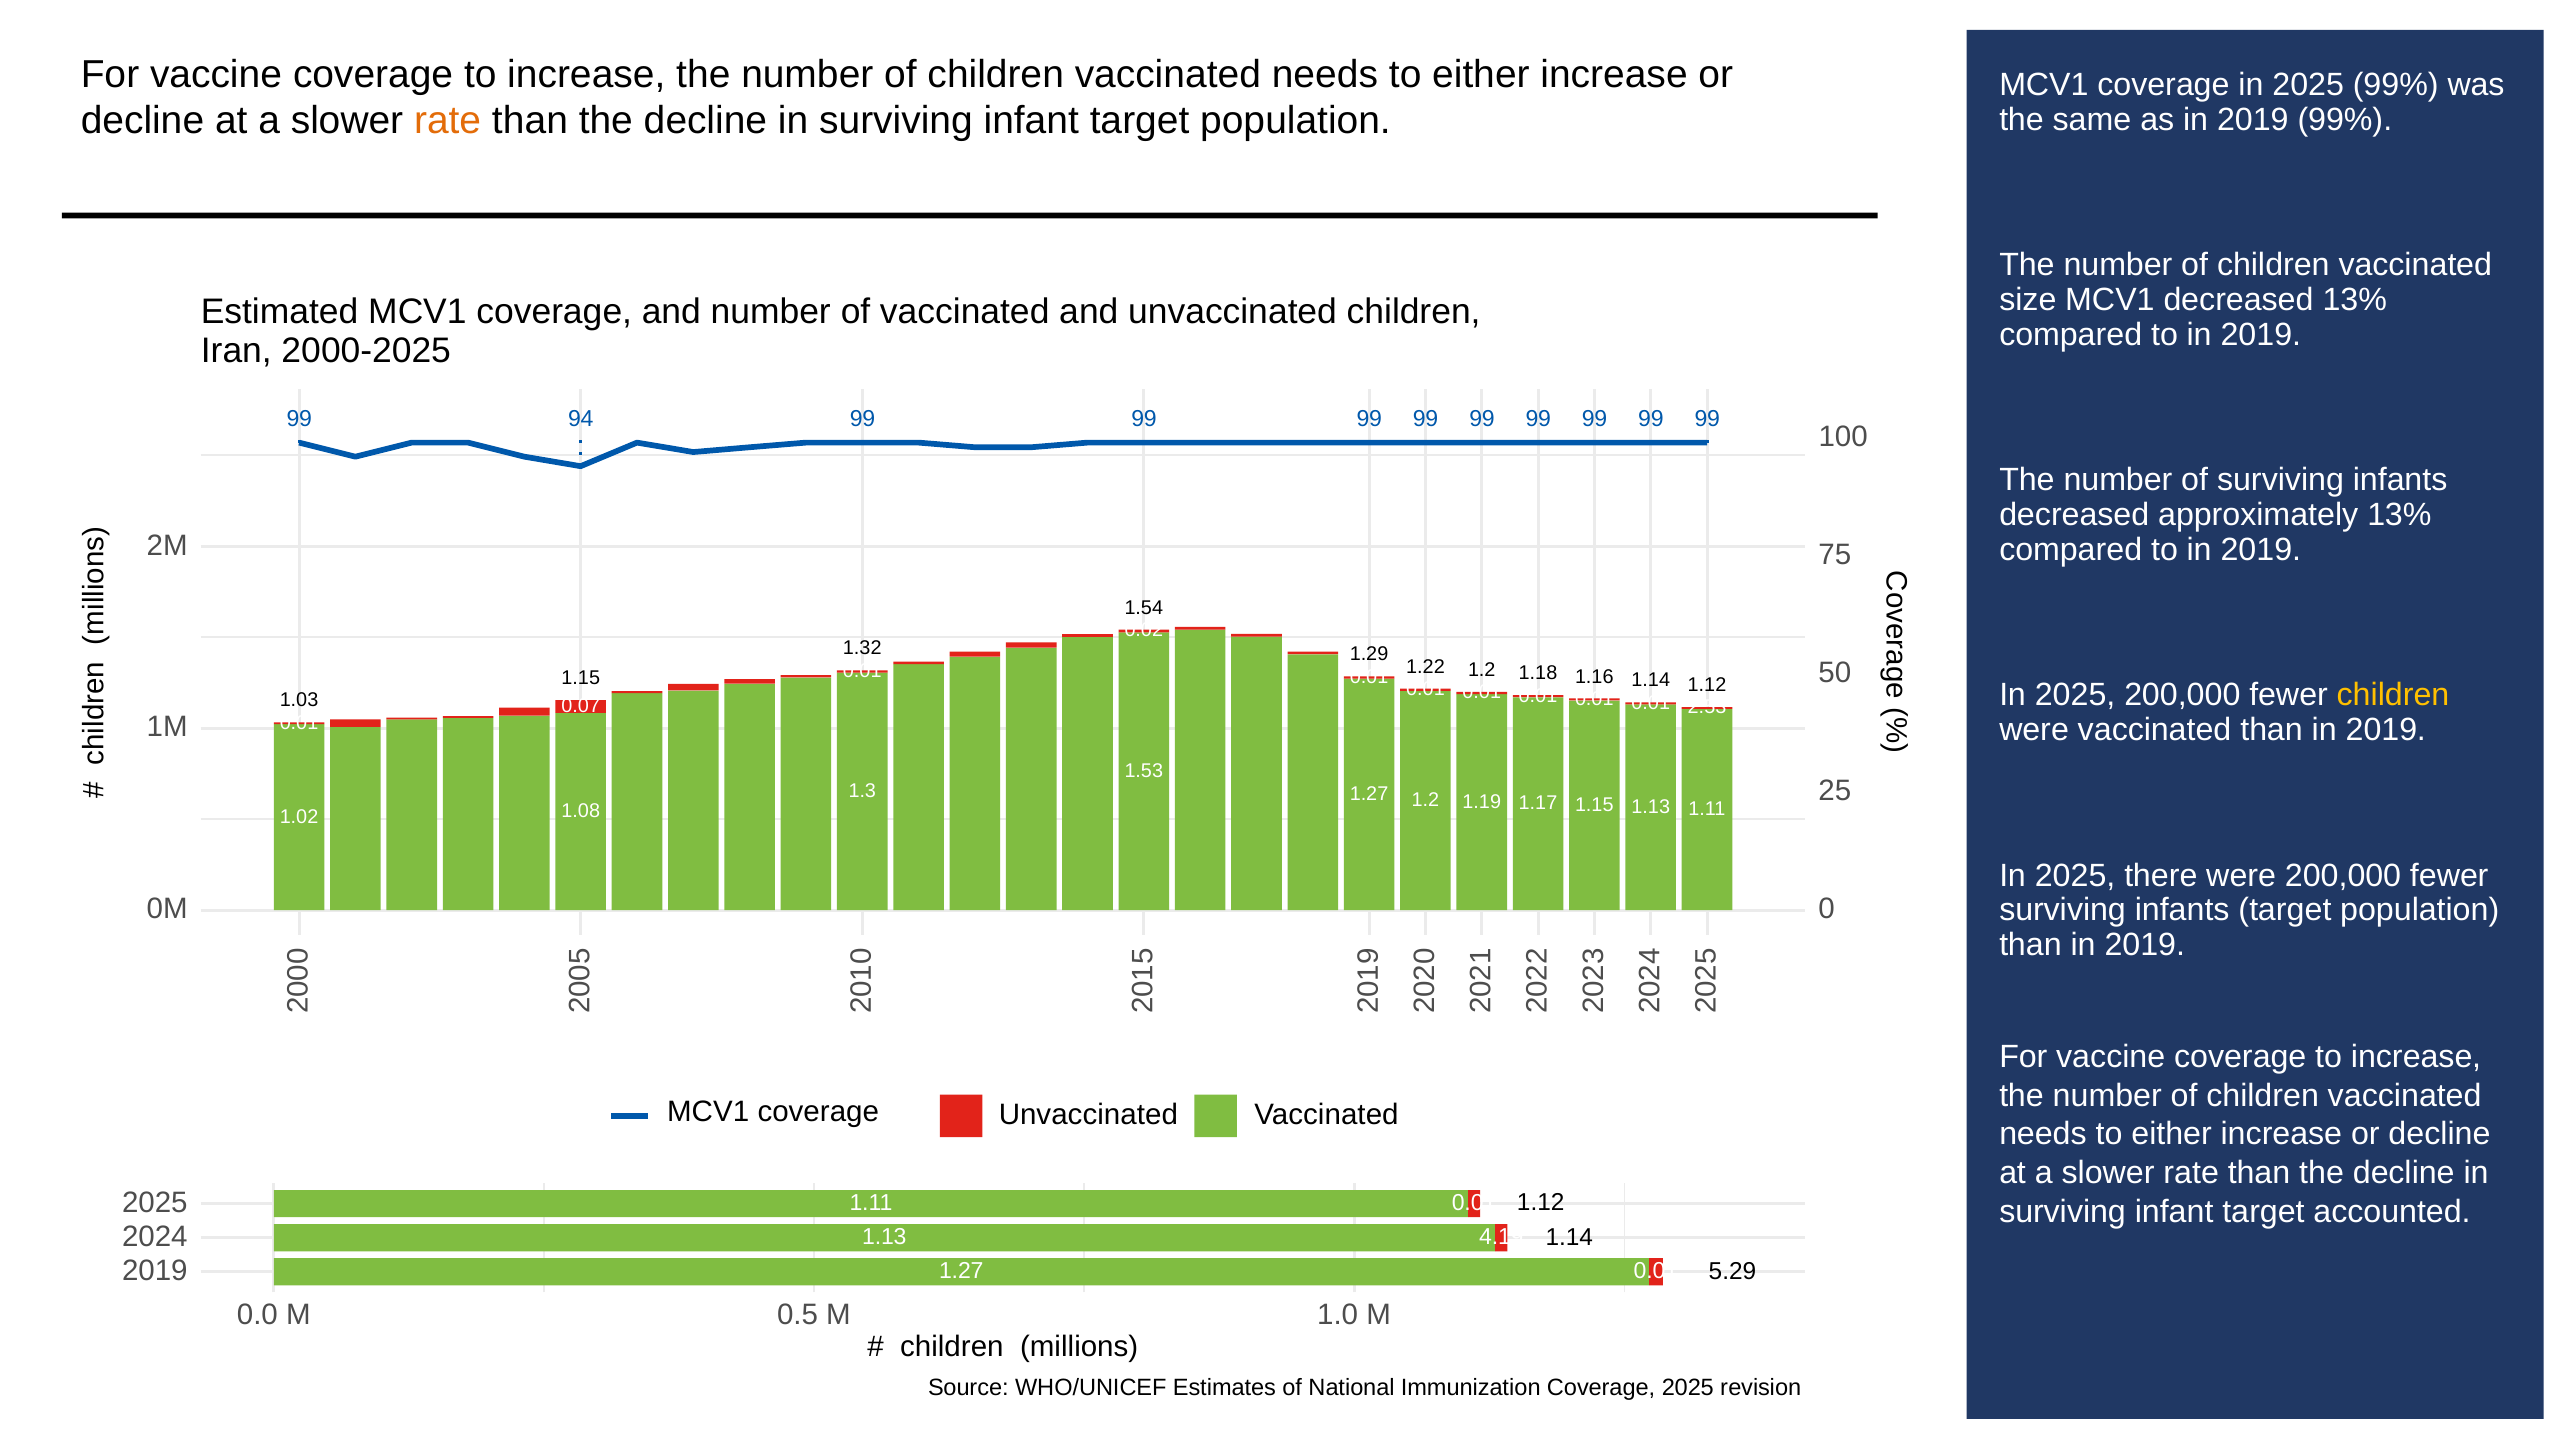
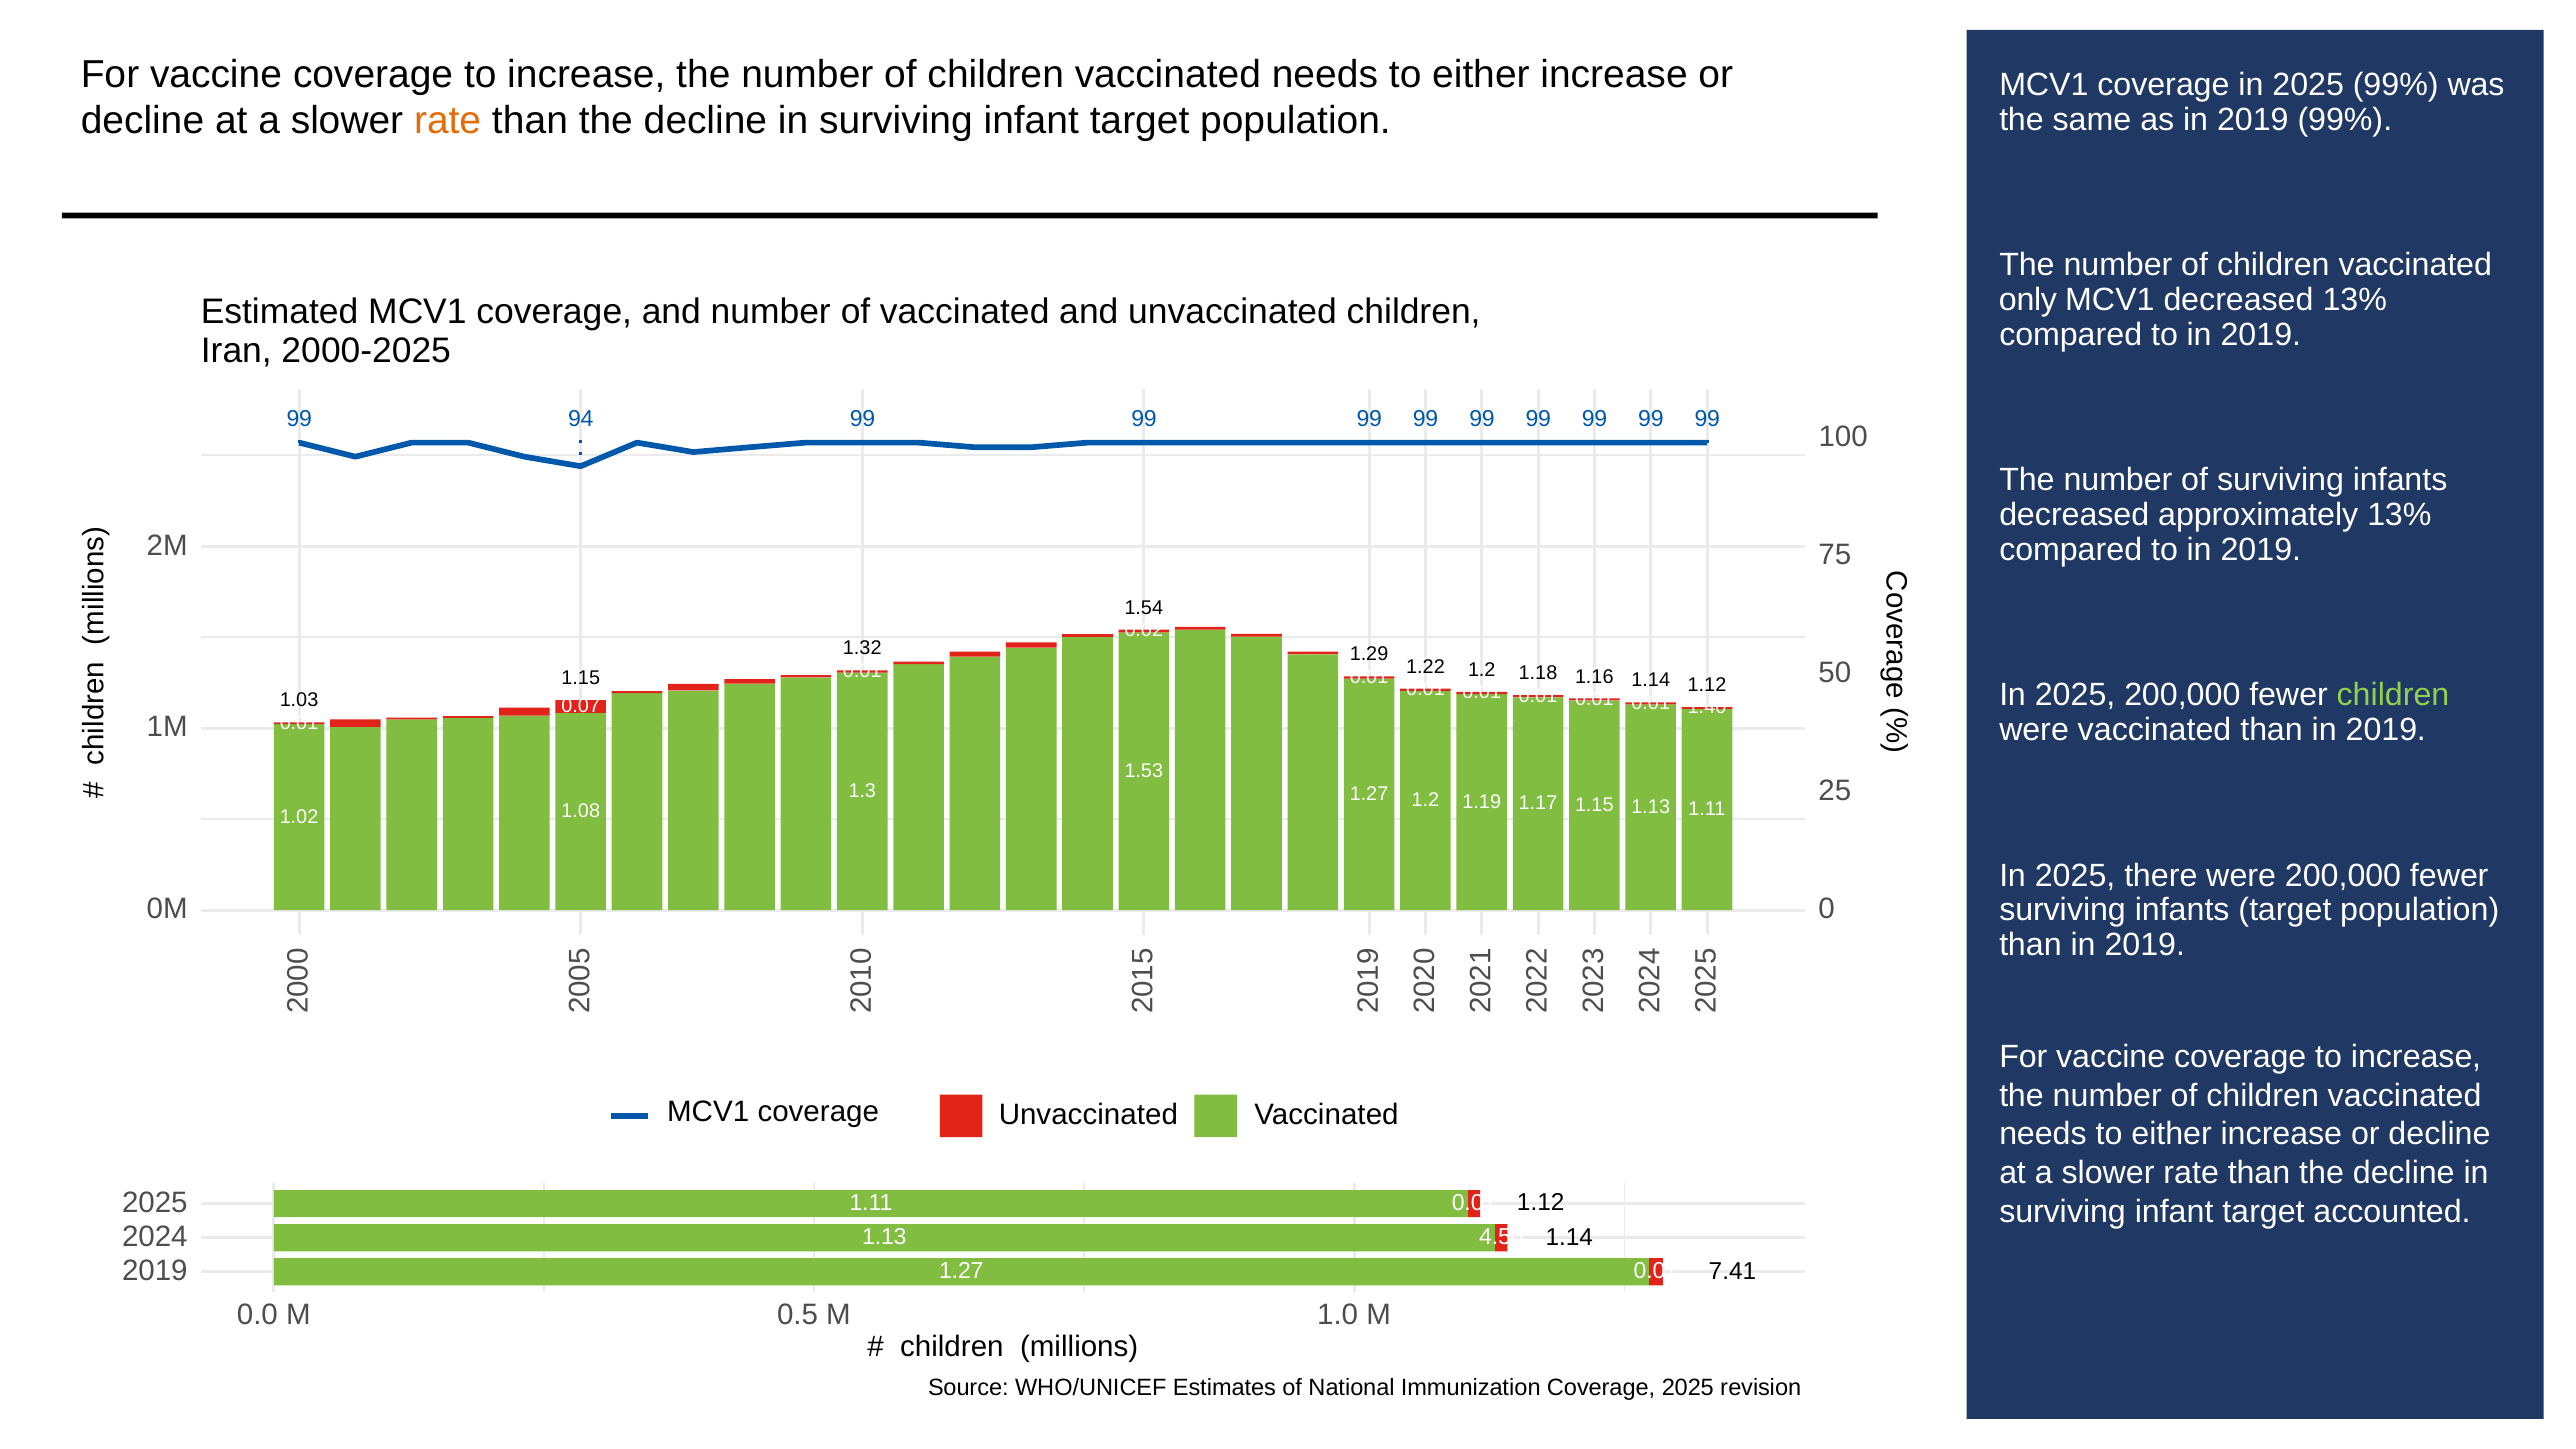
size: size -> only
children at (2393, 695) colour: yellow -> light green
2.53: 2.53 -> 1.40
4.19: 4.19 -> 4.50
5.29: 5.29 -> 7.41
